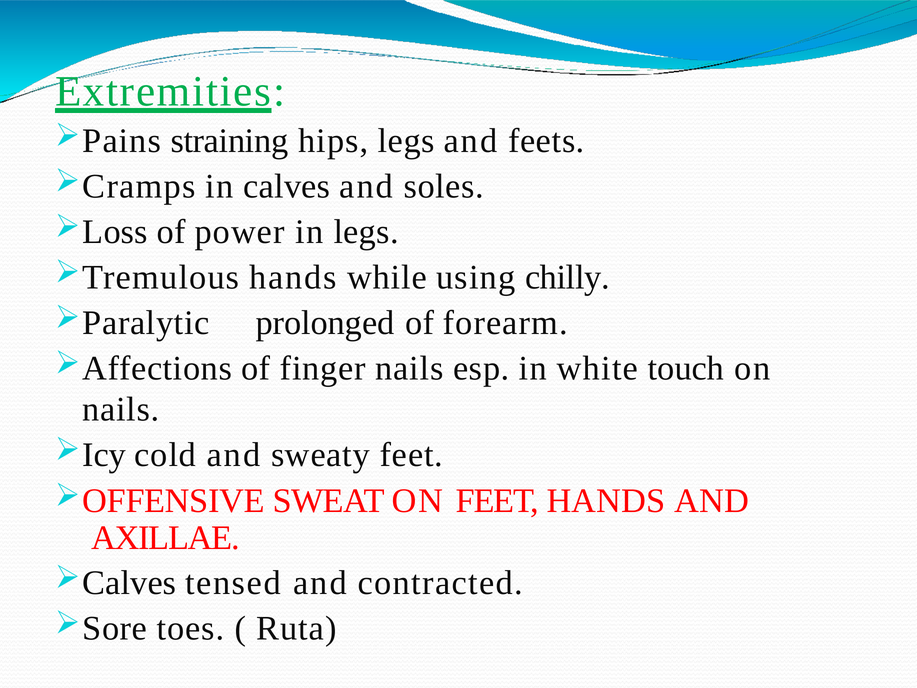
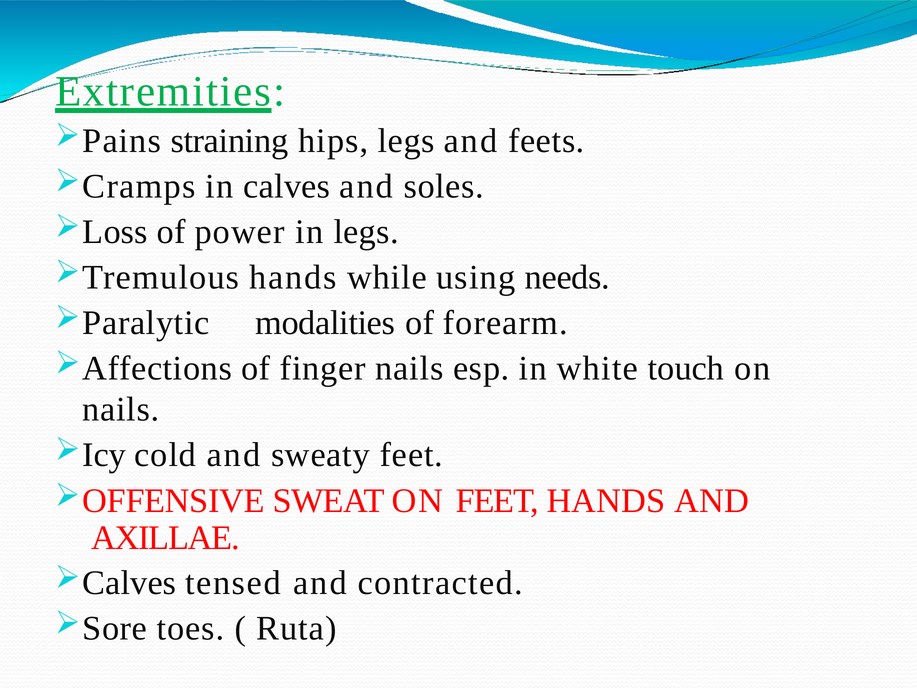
chilly: chilly -> needs
prolonged: prolonged -> modalities
